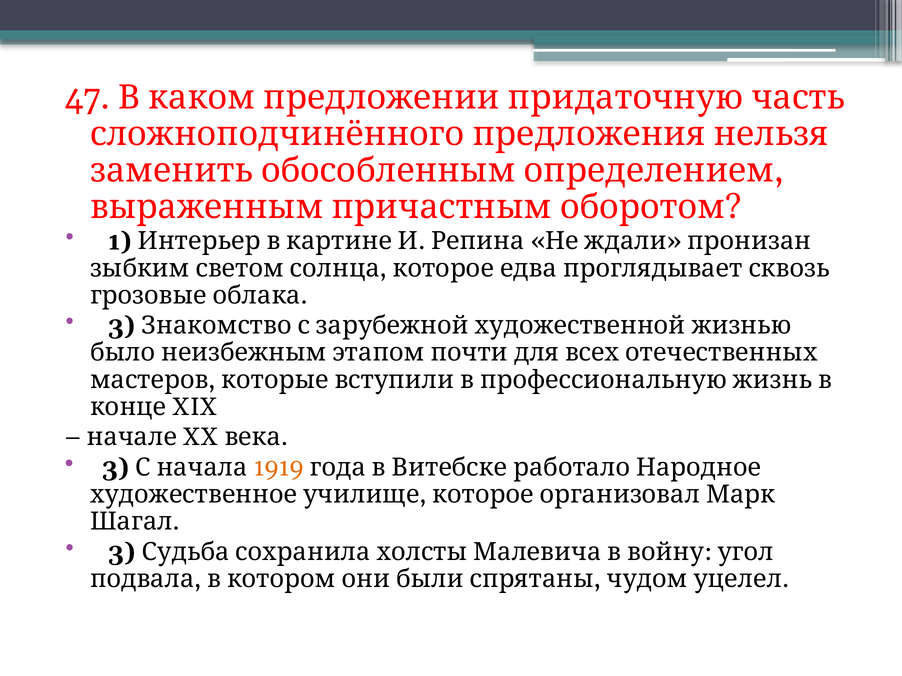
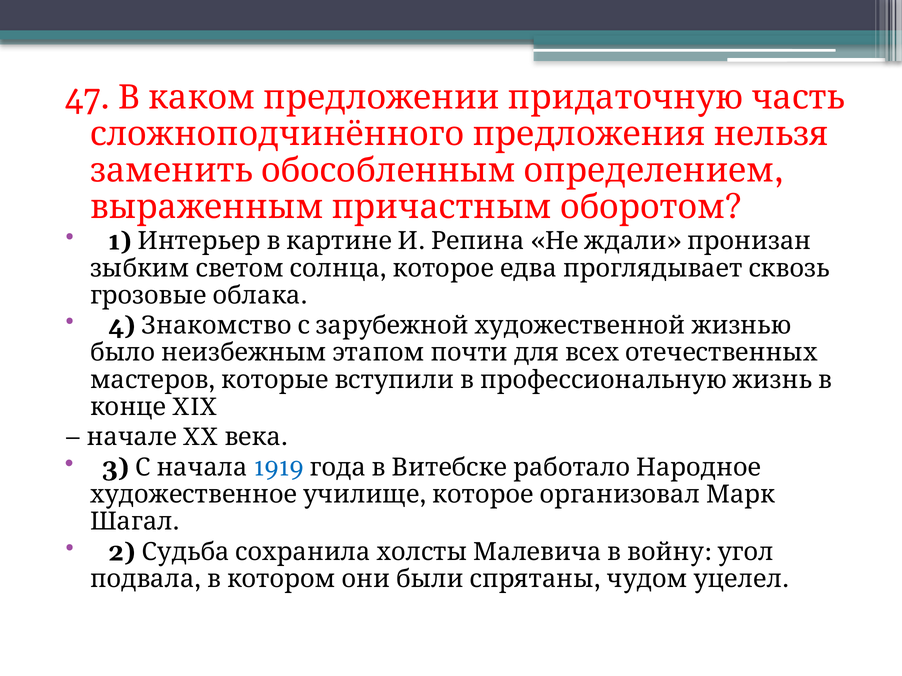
3 at (122, 326): 3 -> 4
1919 colour: orange -> blue
3 at (122, 553): 3 -> 2
